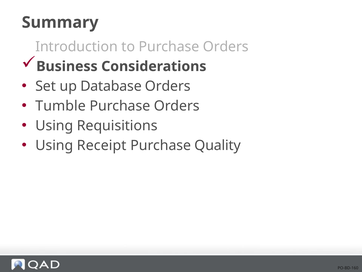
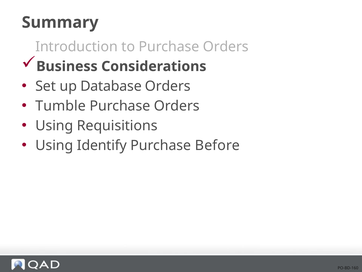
Receipt: Receipt -> Identify
Quality: Quality -> Before
